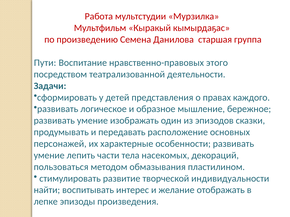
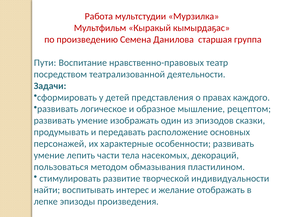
этого: этого -> театр
бережное: бережное -> рецептом
